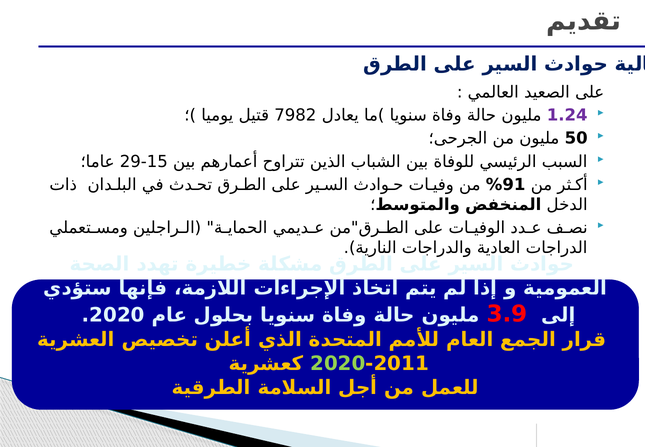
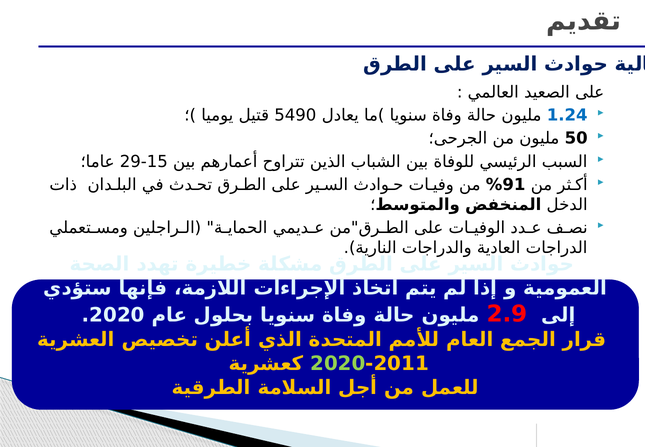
7982: 7982 -> 5490
1.24 colour: purple -> blue
3.9: 3.9 -> 2.9
